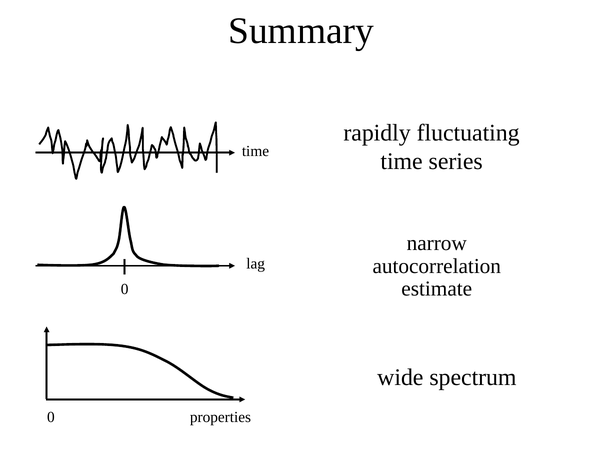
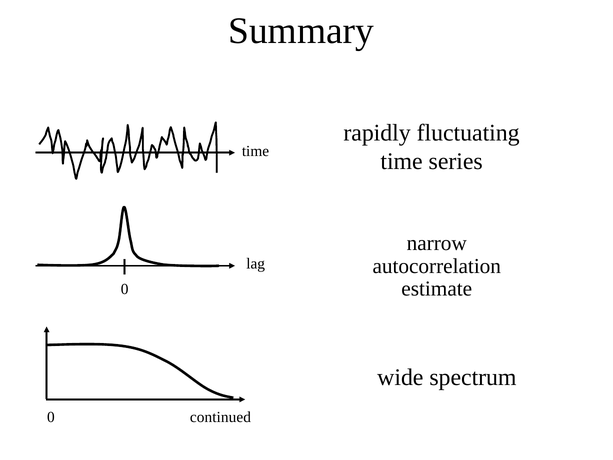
properties: properties -> continued
